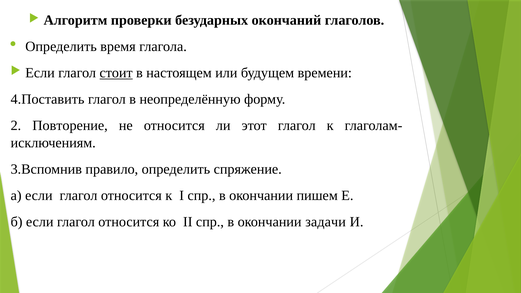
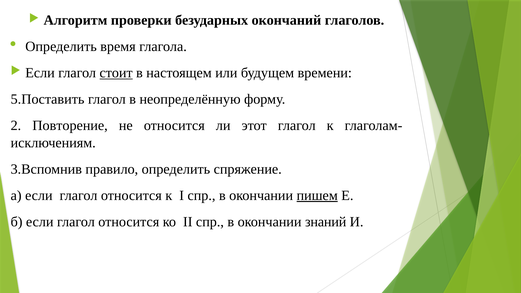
4.Поставить: 4.Поставить -> 5.Поставить
пишем underline: none -> present
задачи: задачи -> знаний
